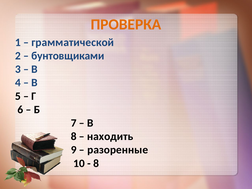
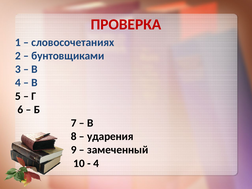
ПРОВЕРКА colour: orange -> red
грамматической: грамматической -> словосочетаниях
находить: находить -> ударения
разоренные: разоренные -> замеченный
8 at (96, 163): 8 -> 4
